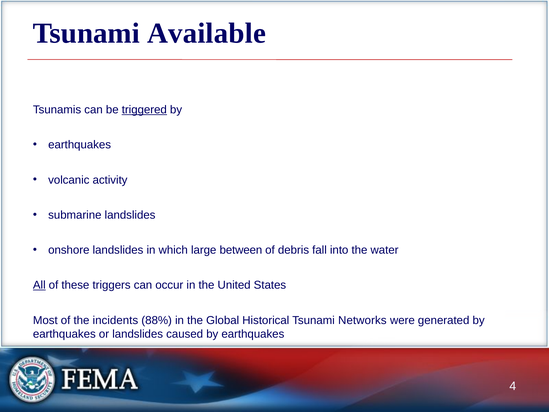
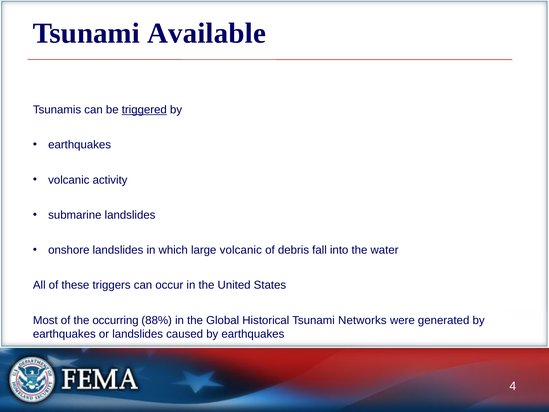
large between: between -> volcanic
All underline: present -> none
incidents: incidents -> occurring
